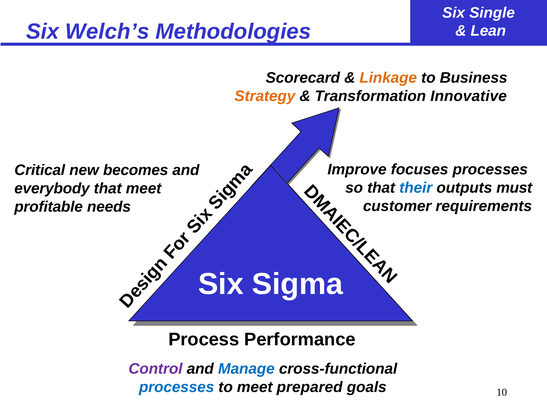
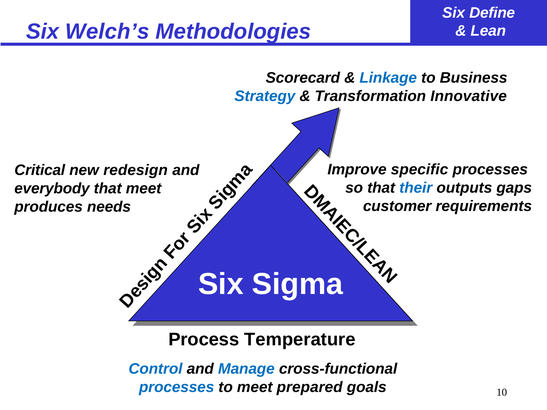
Single: Single -> Define
Linkage colour: orange -> blue
Strategy colour: orange -> blue
focuses: focuses -> specific
becomes: becomes -> redesign
must: must -> gaps
profitable: profitable -> produces
Performance: Performance -> Temperature
Control colour: purple -> blue
